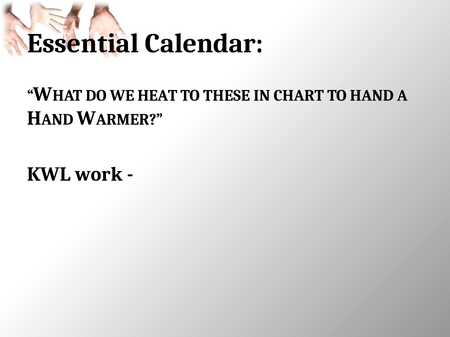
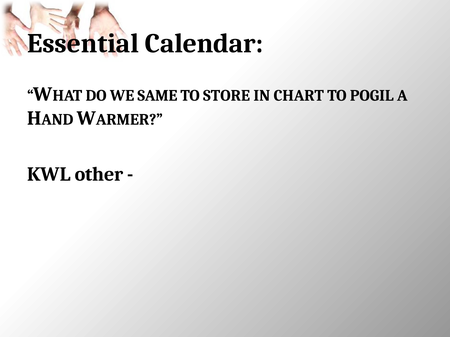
HEAT: HEAT -> SAME
THESE: THESE -> STORE
HAND: HAND -> POGIL
work: work -> other
